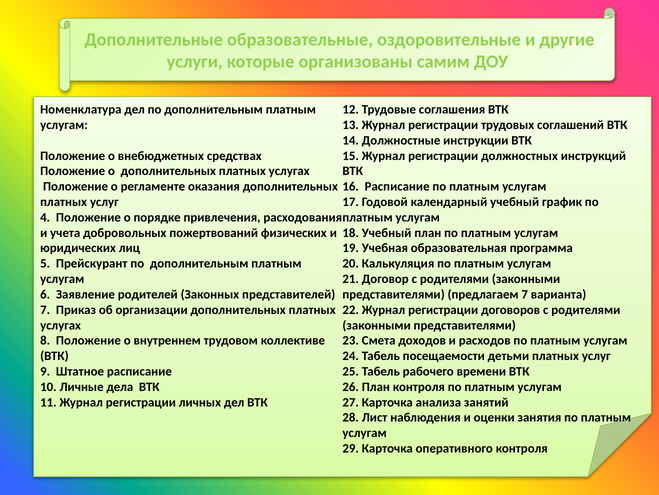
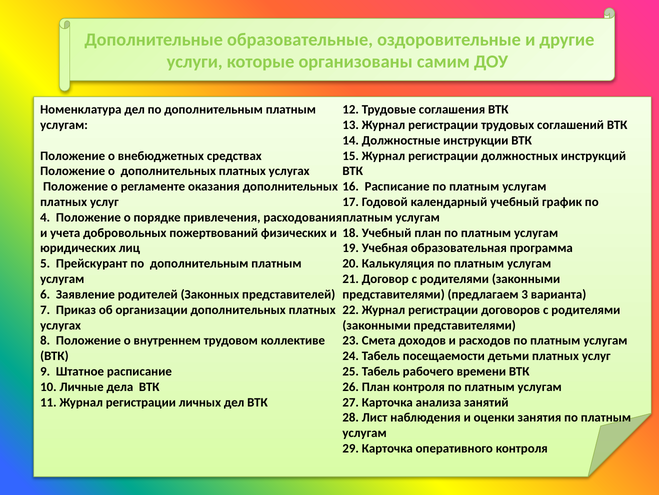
предлагаем 7: 7 -> 3
